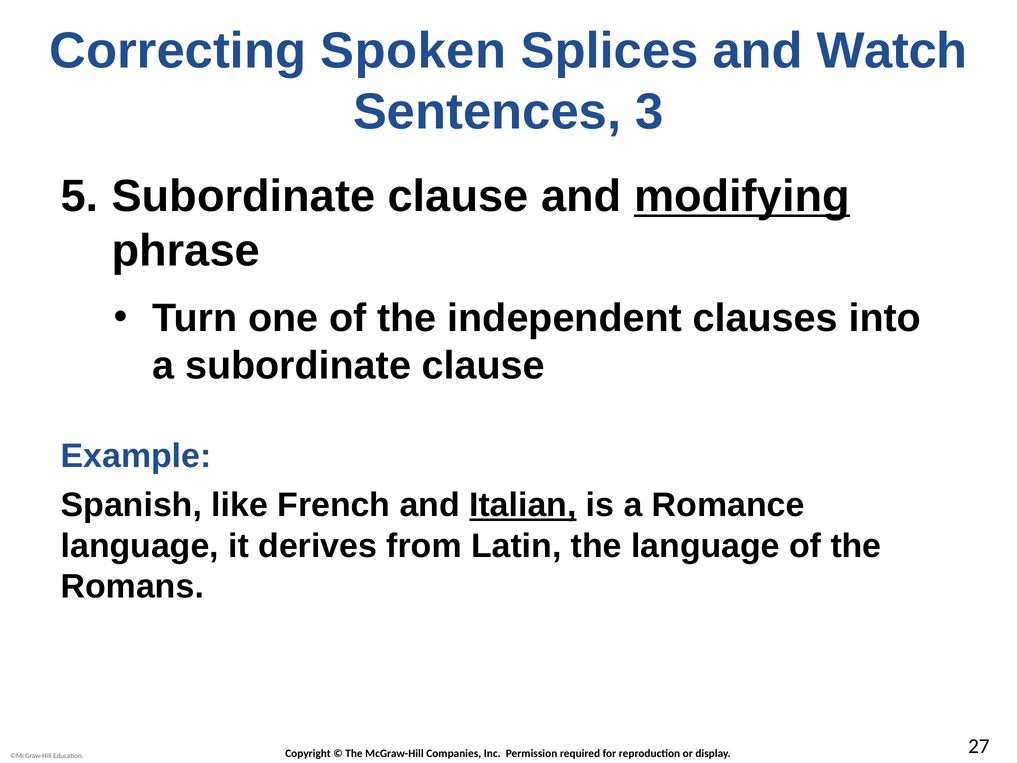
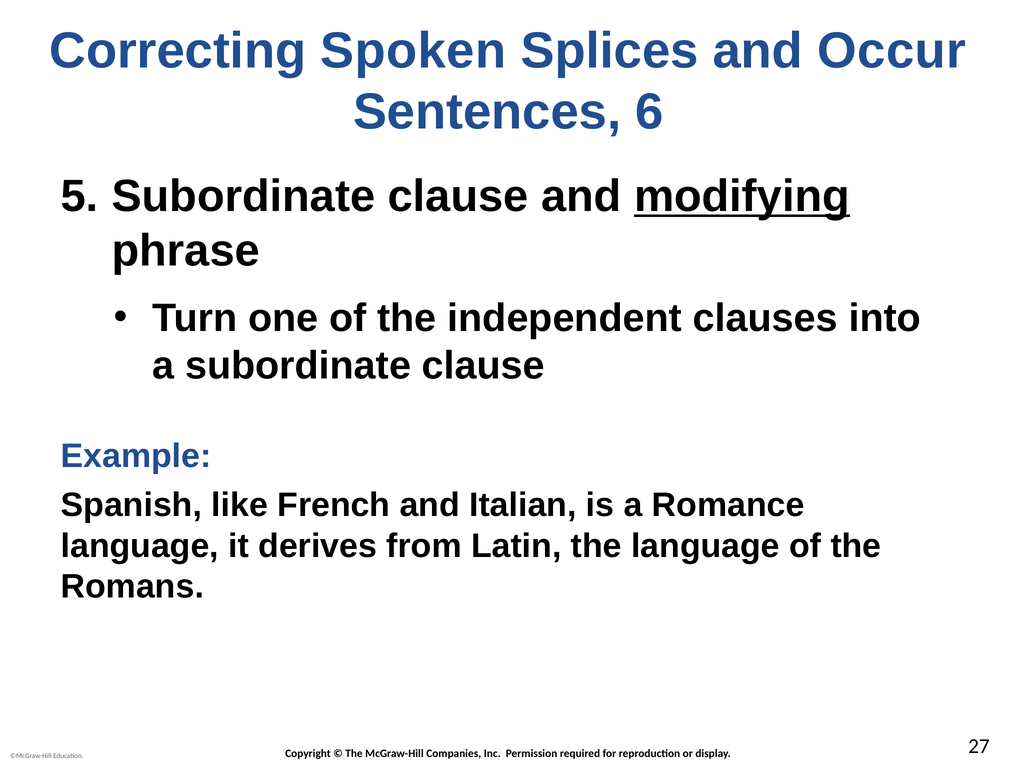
Watch: Watch -> Occur
3: 3 -> 6
Italian underline: present -> none
